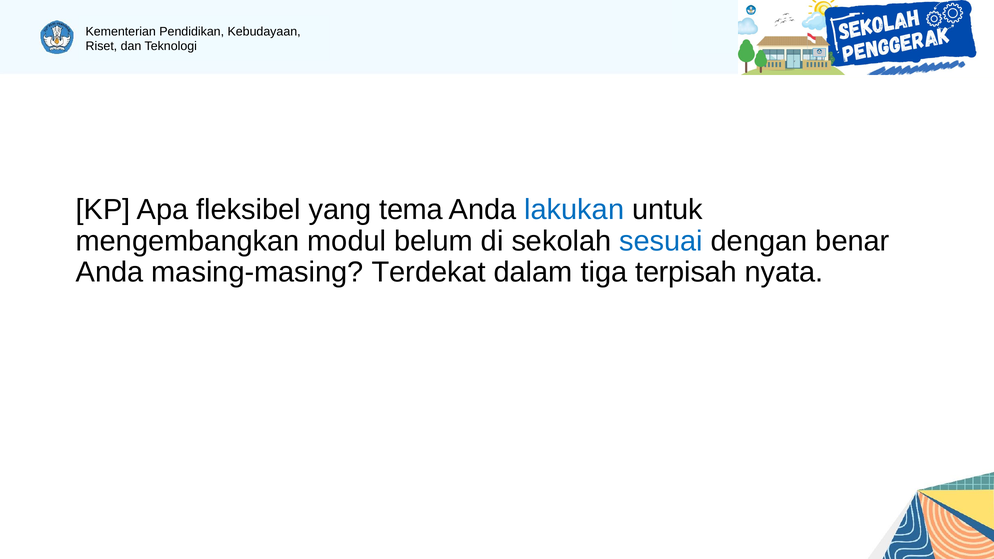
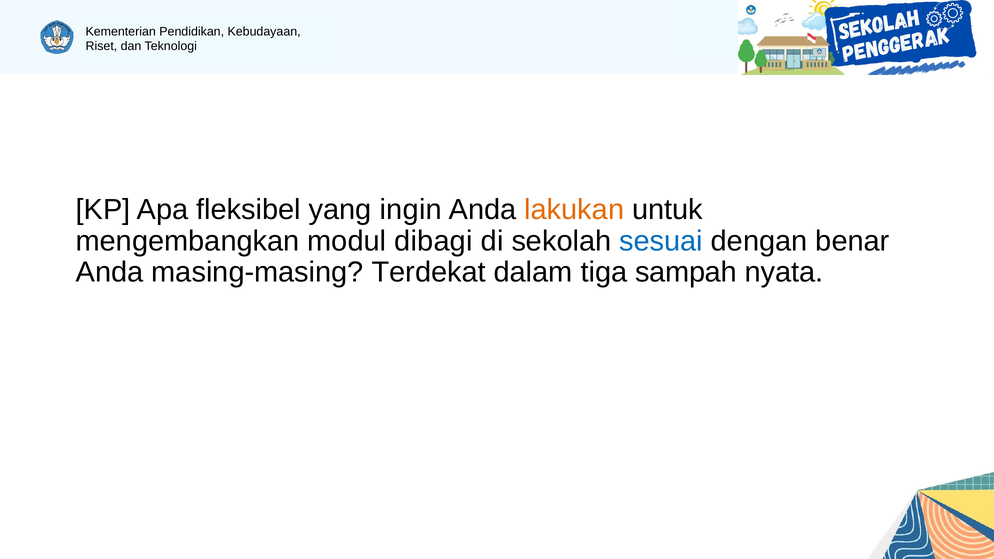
tema: tema -> ingin
lakukan colour: blue -> orange
belum: belum -> dibagi
terpisah: terpisah -> sampah
